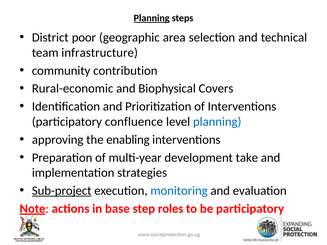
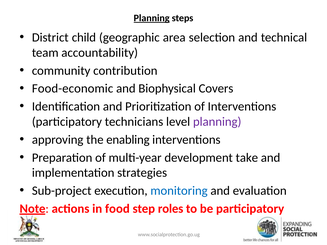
poor: poor -> child
infrastructure: infrastructure -> accountability
Rural-economic: Rural-economic -> Food-economic
confluence: confluence -> technicians
planning at (217, 122) colour: blue -> purple
Sub-project underline: present -> none
base: base -> food
